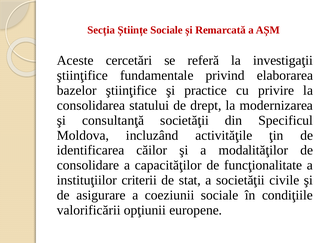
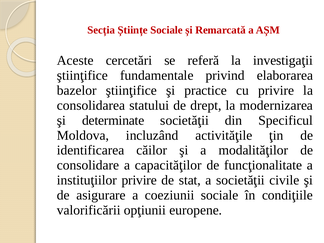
consultanţă: consultanţă -> determinate
instituţiilor criterii: criterii -> privire
